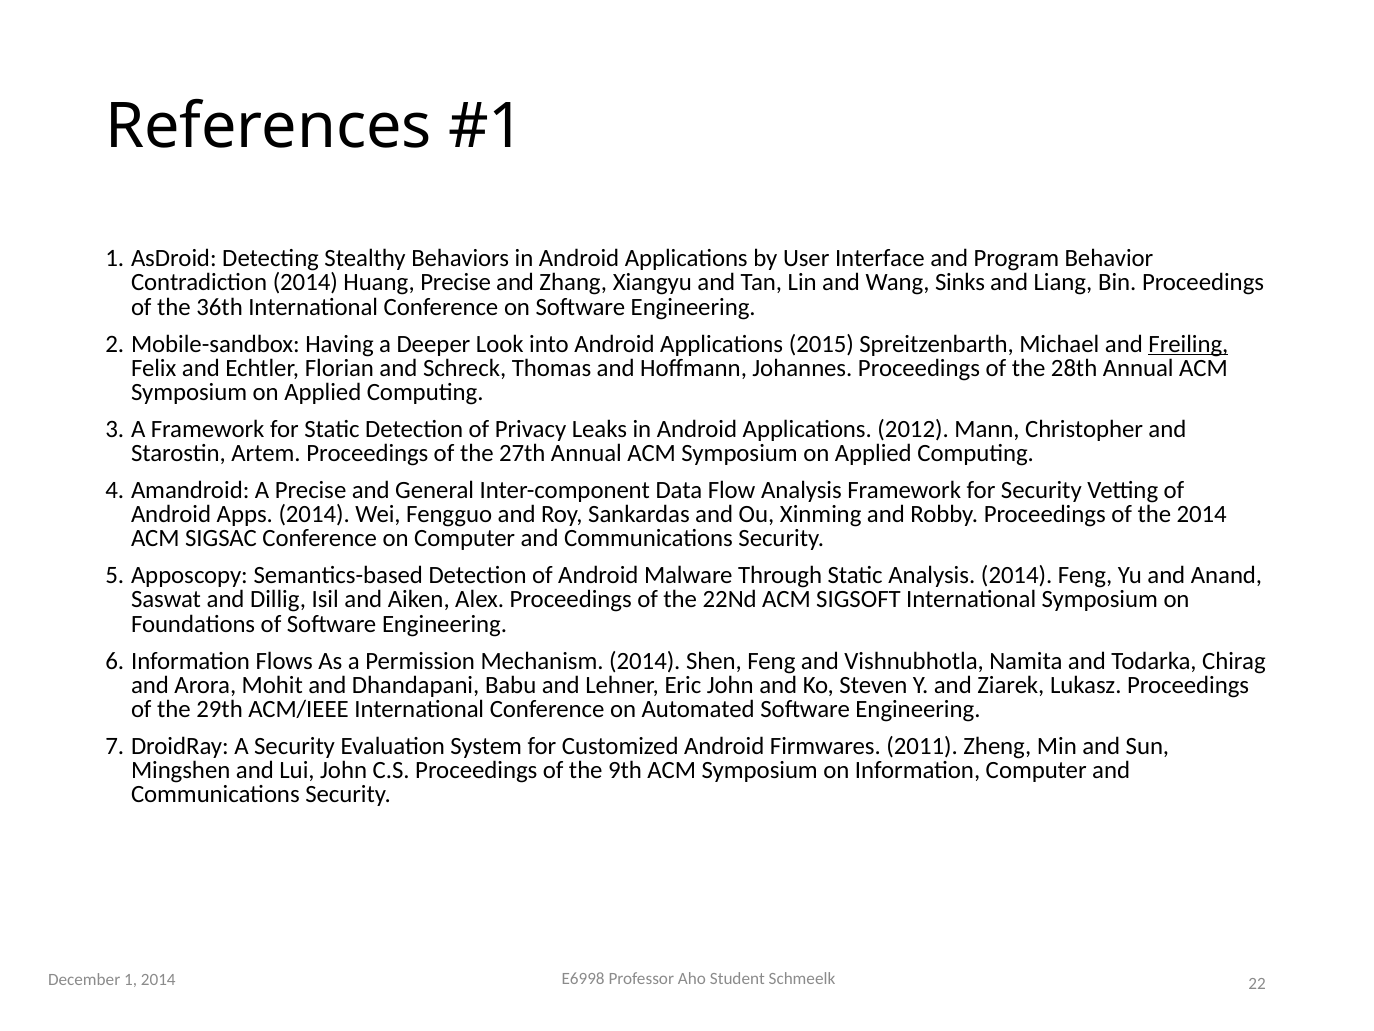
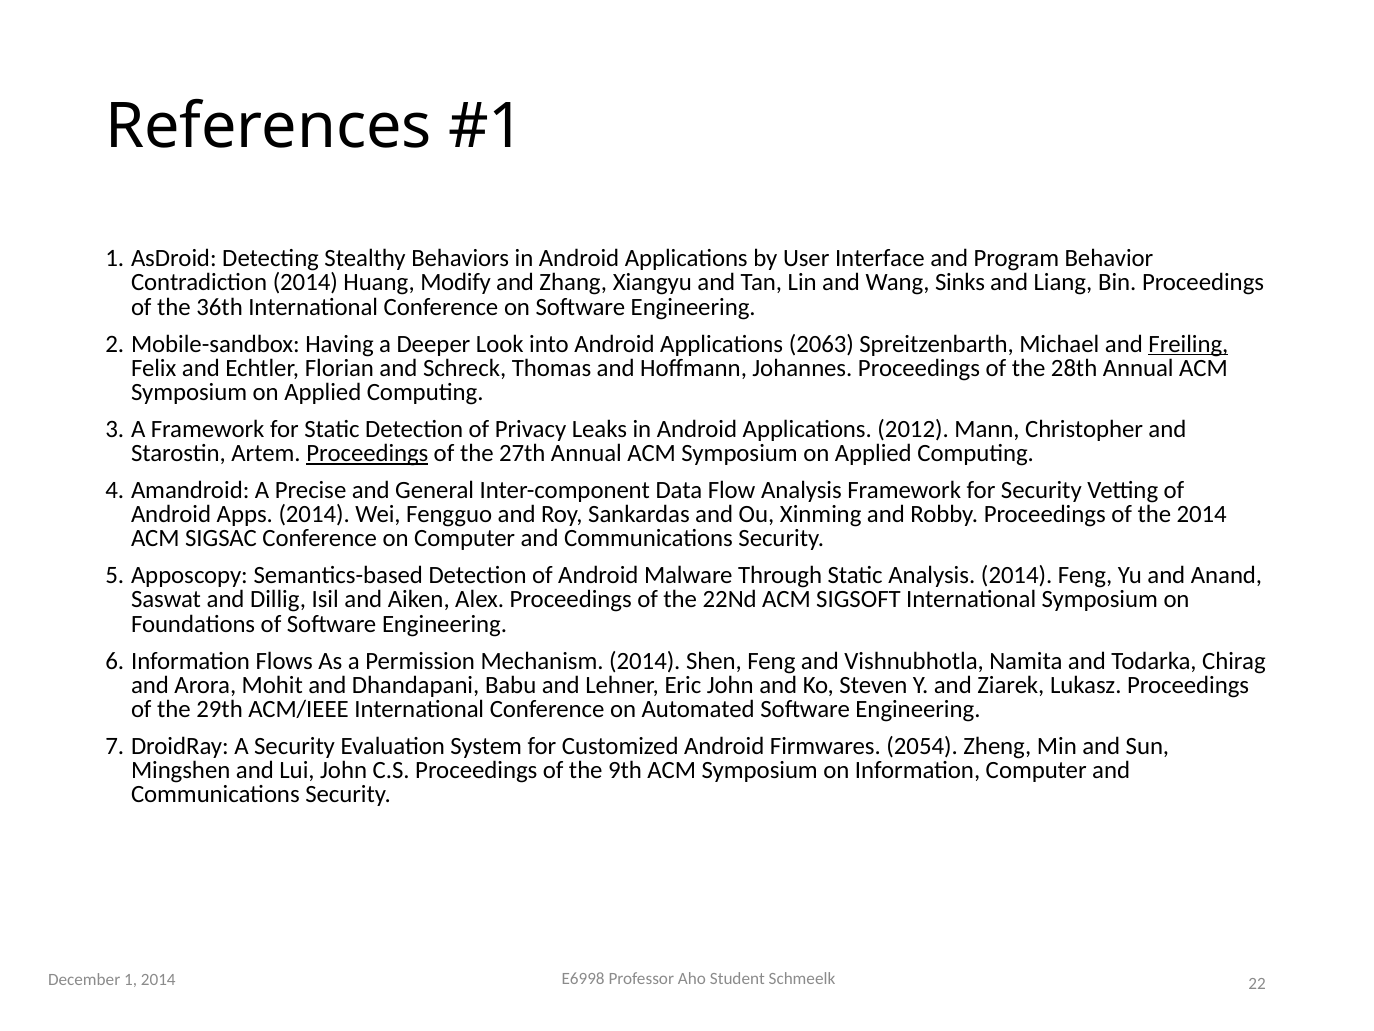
Huang Precise: Precise -> Modify
2015: 2015 -> 2063
Proceedings at (367, 453) underline: none -> present
2011: 2011 -> 2054
